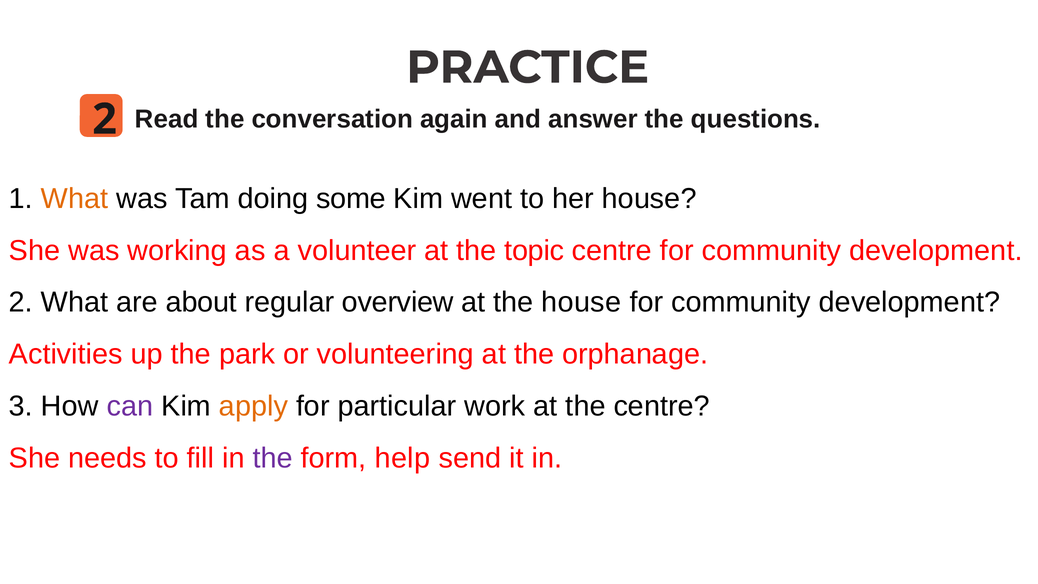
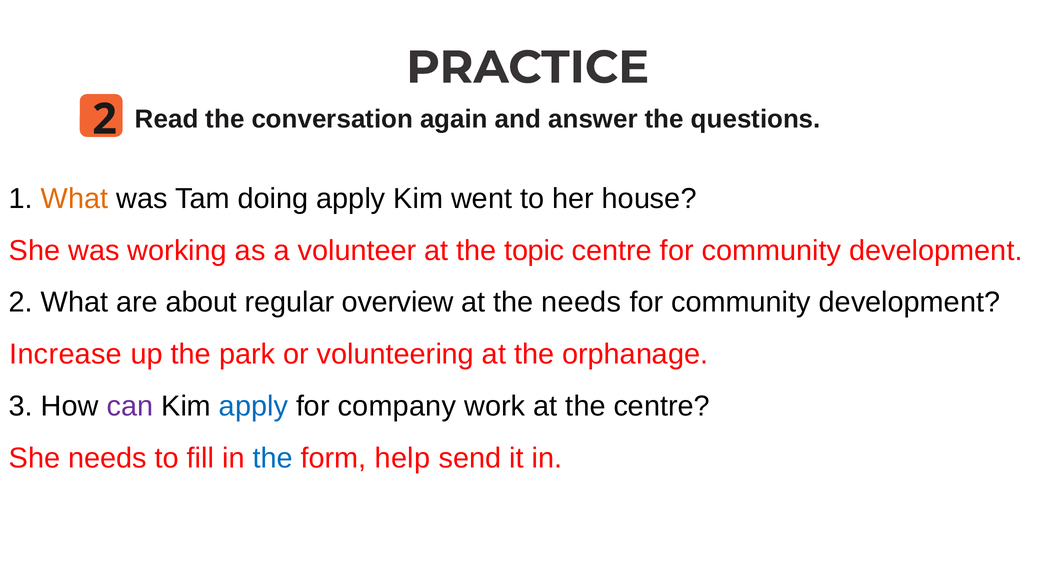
doing some: some -> apply
the house: house -> needs
Activities: Activities -> Increase
apply at (253, 406) colour: orange -> blue
particular: particular -> company
the at (273, 458) colour: purple -> blue
